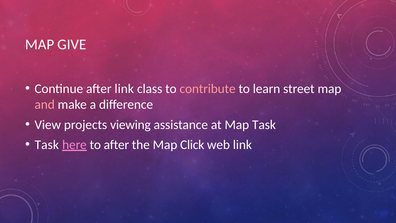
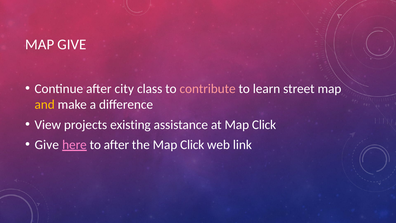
after link: link -> city
and colour: pink -> yellow
viewing: viewing -> existing
at Map Task: Task -> Click
Task at (47, 144): Task -> Give
